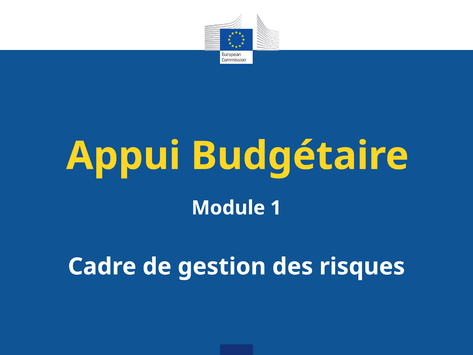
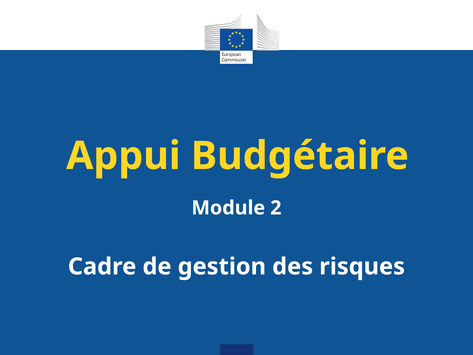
1: 1 -> 2
